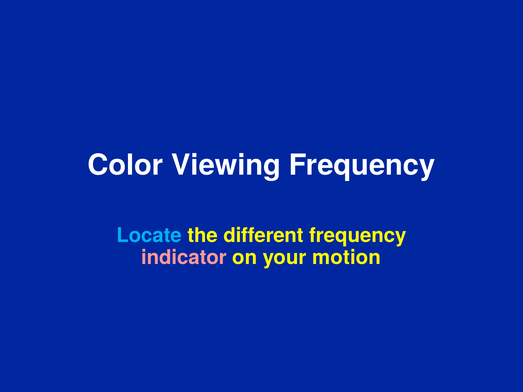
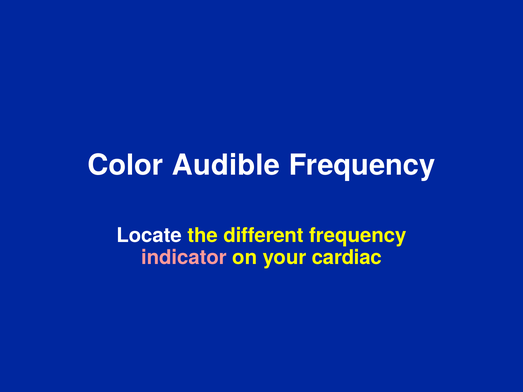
Viewing: Viewing -> Audible
Locate colour: light blue -> white
motion: motion -> cardiac
